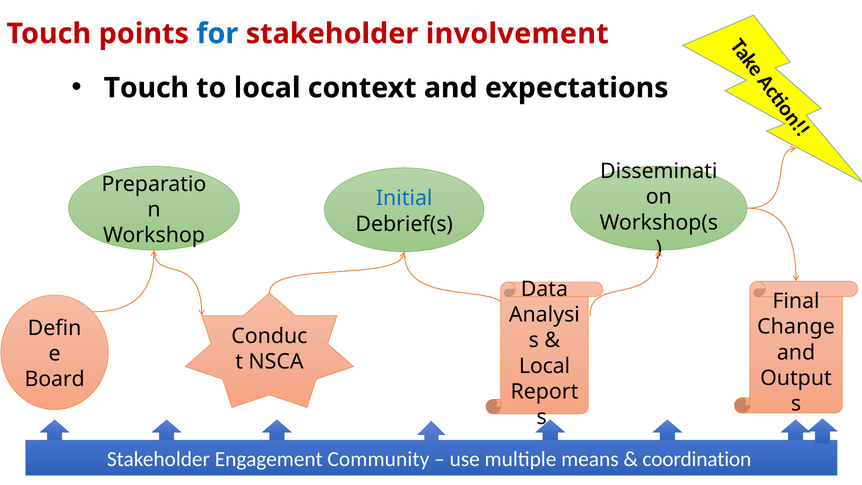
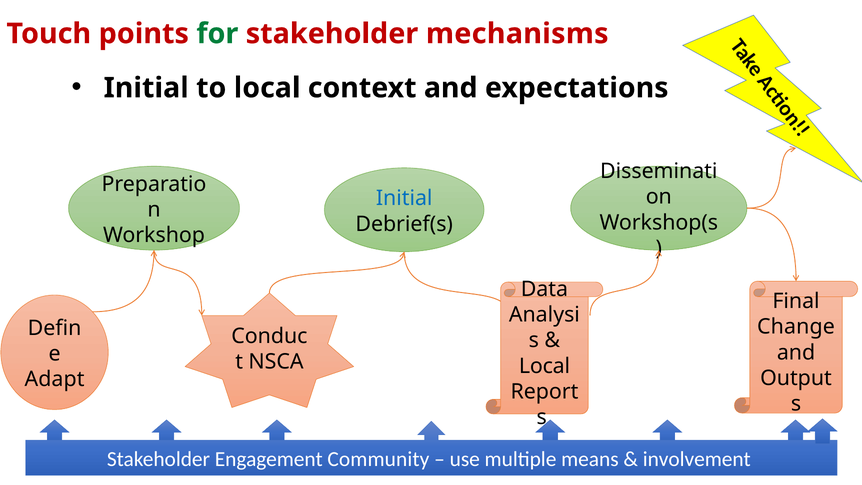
for colour: blue -> green
involvement: involvement -> mechanisms
Touch at (146, 88): Touch -> Initial
Board: Board -> Adapt
coordination: coordination -> involvement
